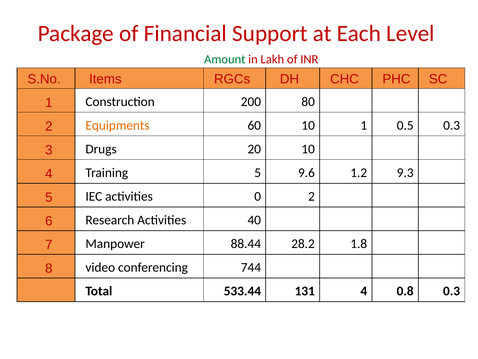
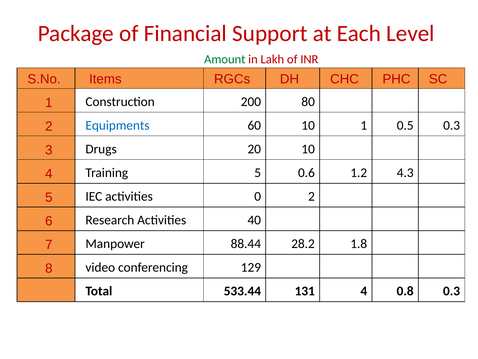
Equipments colour: orange -> blue
9.6: 9.6 -> 0.6
9.3: 9.3 -> 4.3
744: 744 -> 129
